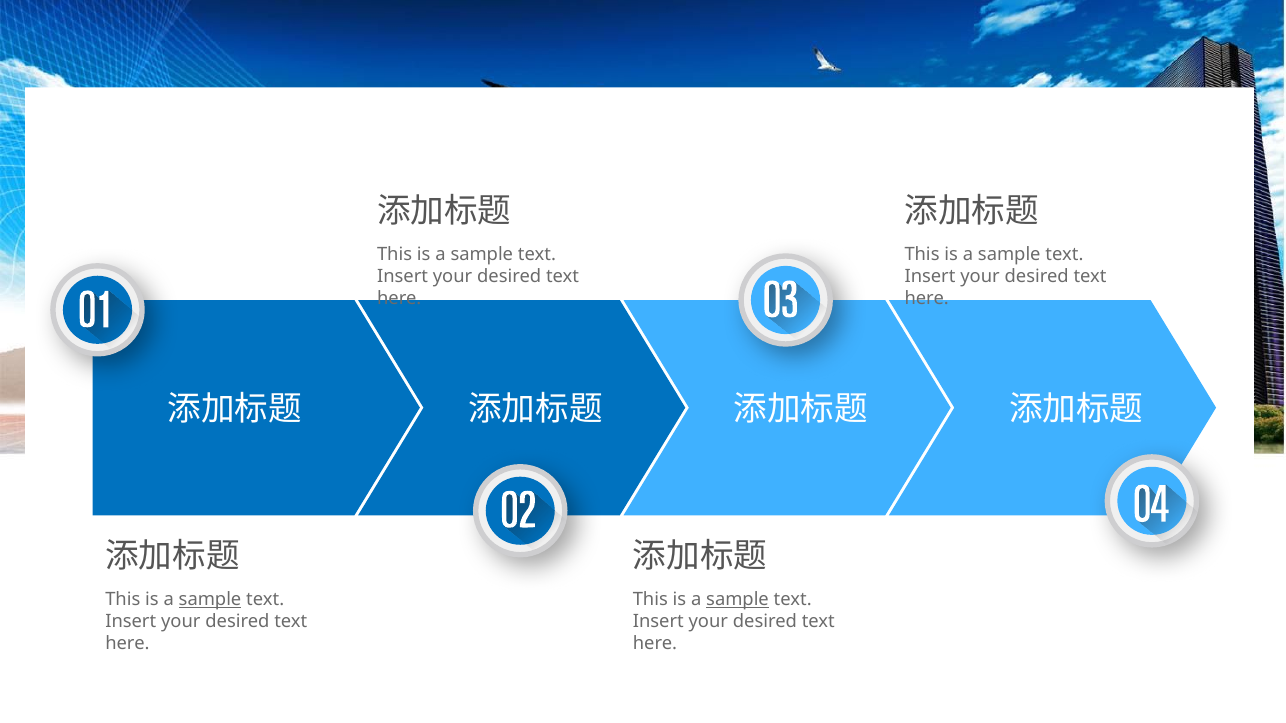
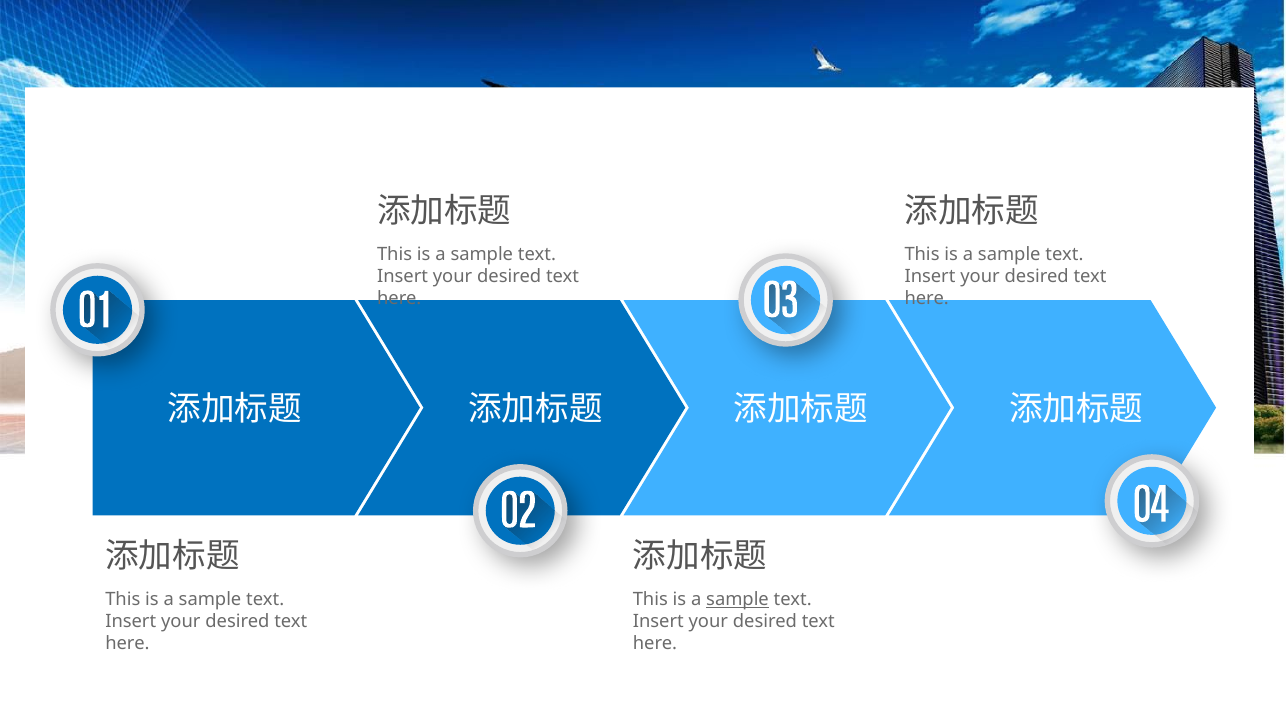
sample at (210, 600) underline: present -> none
